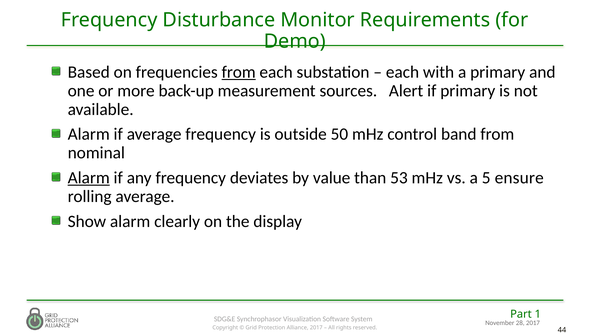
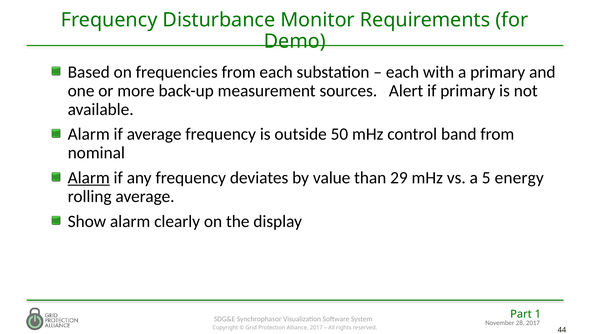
from at (239, 72) underline: present -> none
53: 53 -> 29
ensure: ensure -> energy
